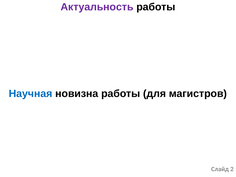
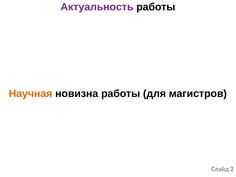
Научная colour: blue -> orange
